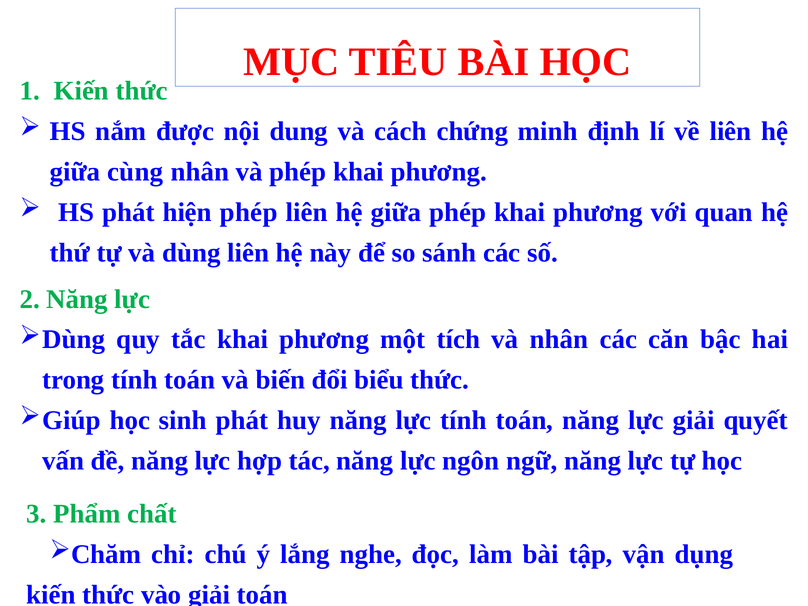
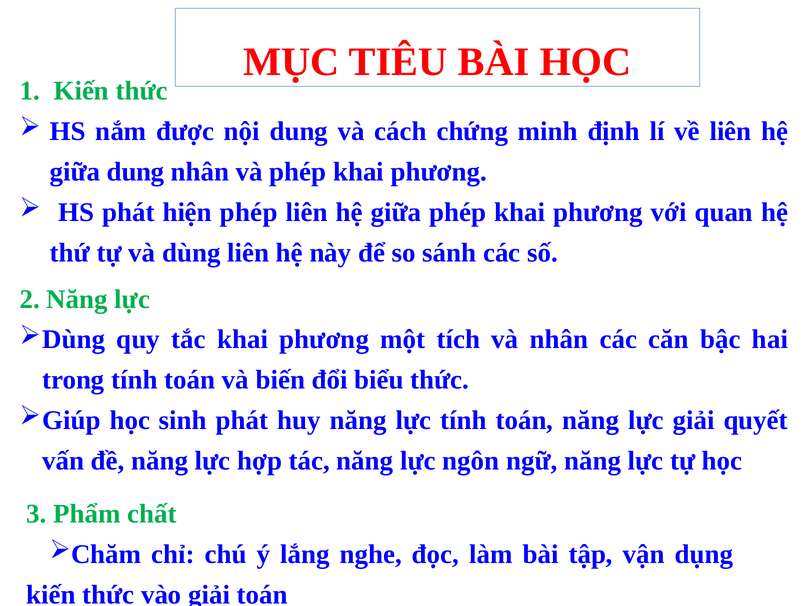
giữa cùng: cùng -> dung
